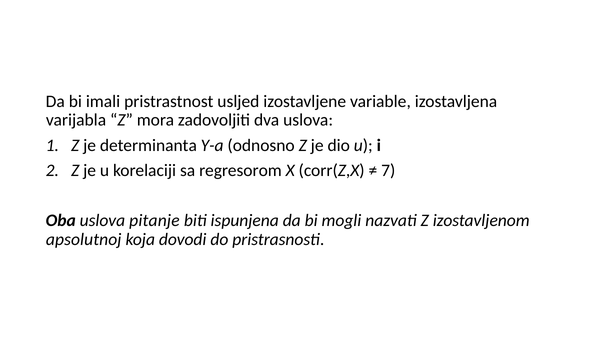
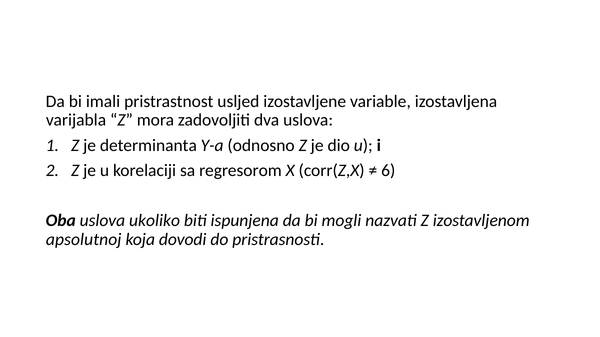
7: 7 -> 6
pitanje: pitanje -> ukoliko
